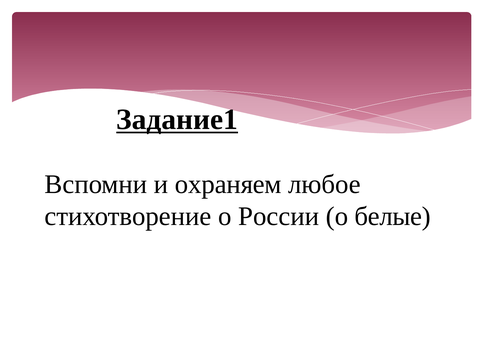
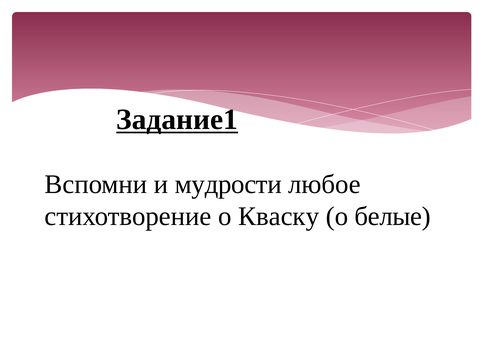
охраняем: охраняем -> мудрости
России: России -> Кваску
